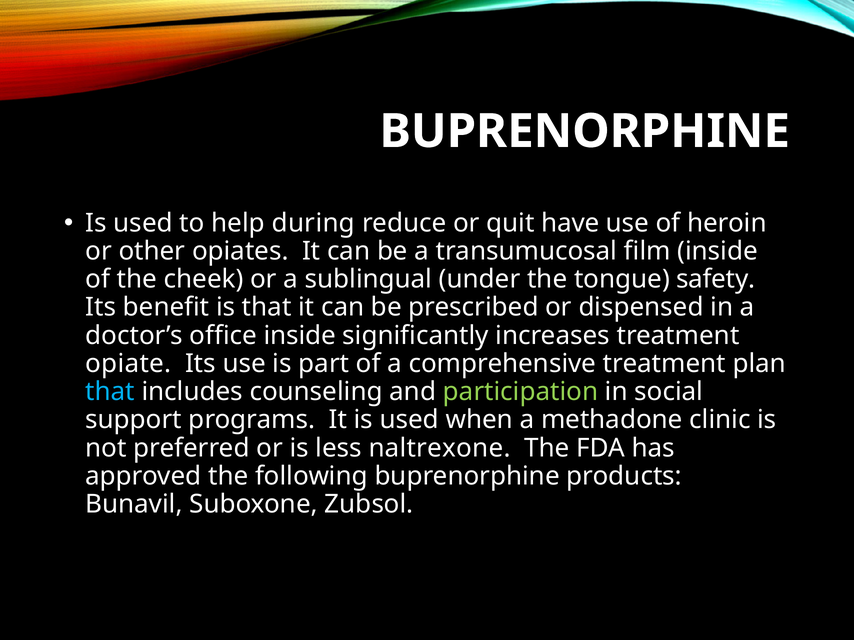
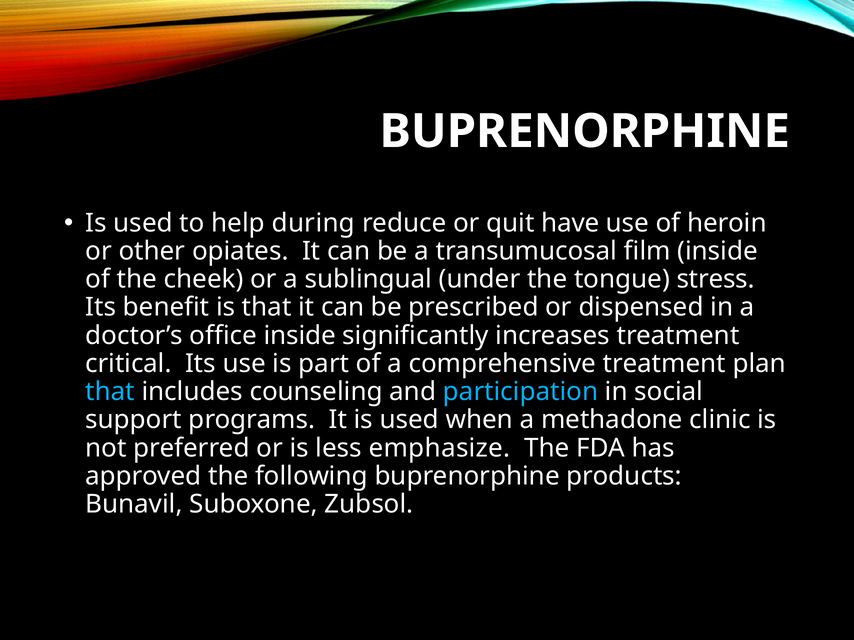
safety: safety -> stress
opiate: opiate -> critical
participation colour: light green -> light blue
naltrexone: naltrexone -> emphasize
